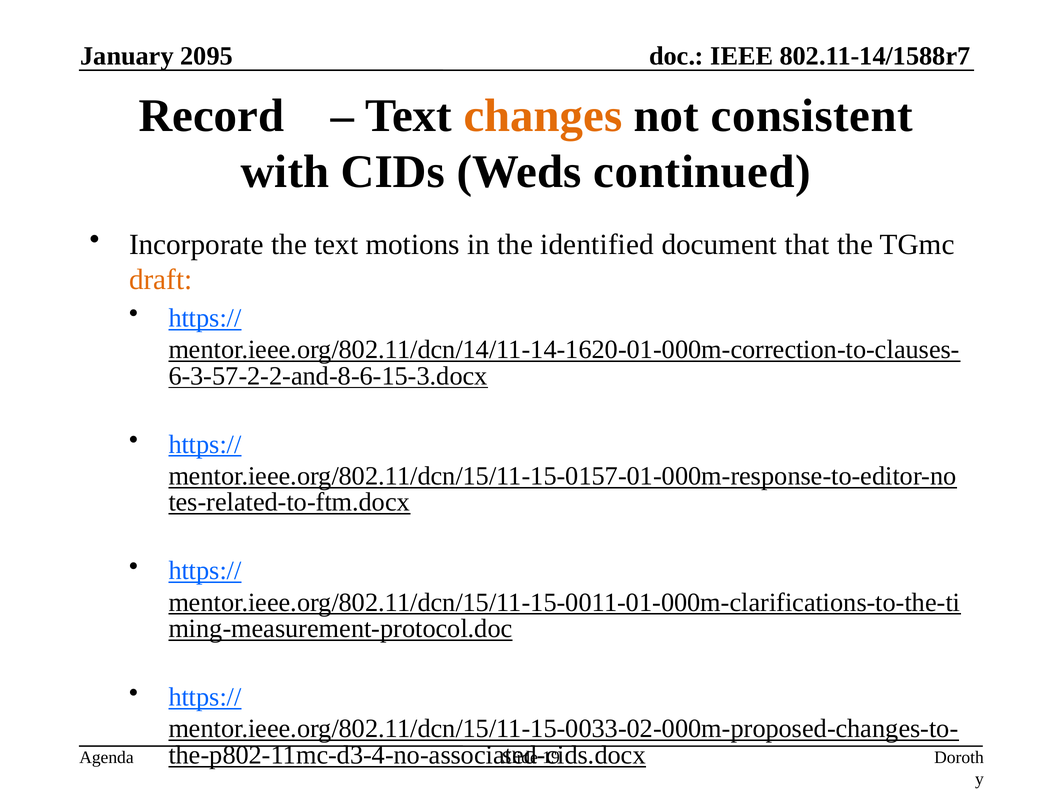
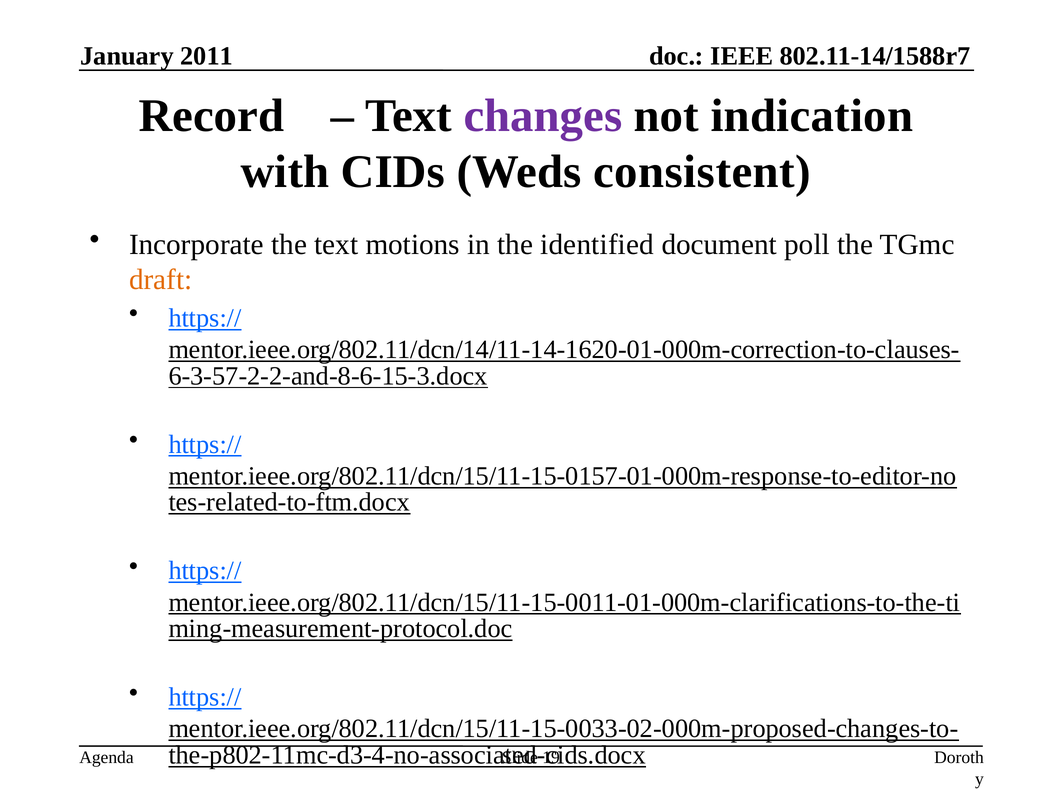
2095: 2095 -> 2011
changes colour: orange -> purple
consistent: consistent -> indication
continued: continued -> consistent
that: that -> poll
